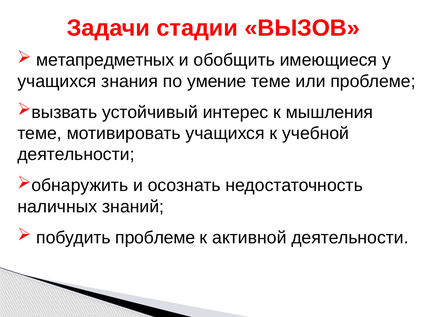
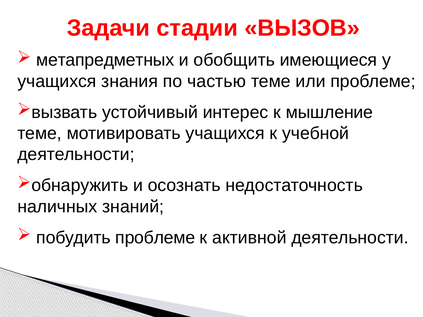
умение: умение -> частью
мышления: мышления -> мышление
